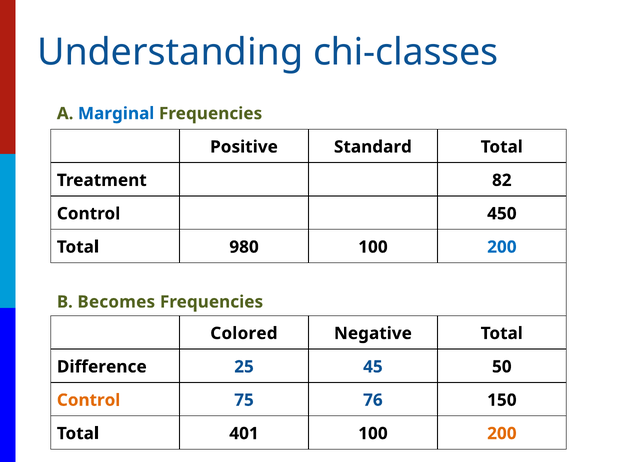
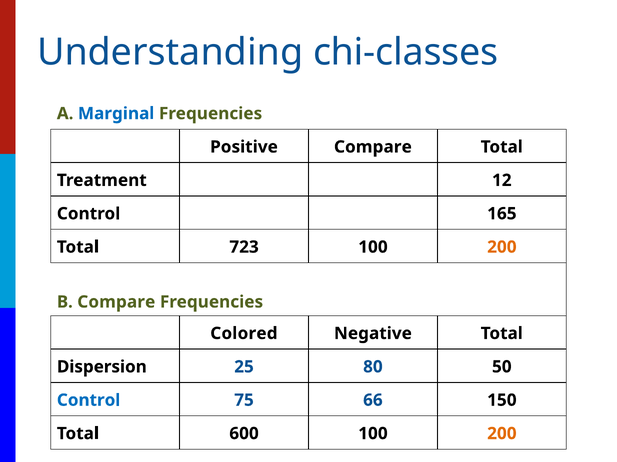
Positive Standard: Standard -> Compare
82: 82 -> 12
450: 450 -> 165
980: 980 -> 723
200 at (502, 247) colour: blue -> orange
B Becomes: Becomes -> Compare
Difference: Difference -> Dispersion
45: 45 -> 80
Control at (89, 401) colour: orange -> blue
76: 76 -> 66
401: 401 -> 600
